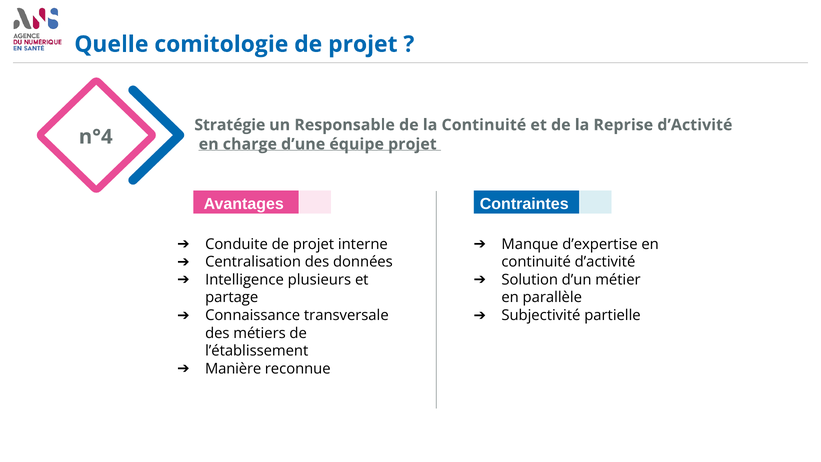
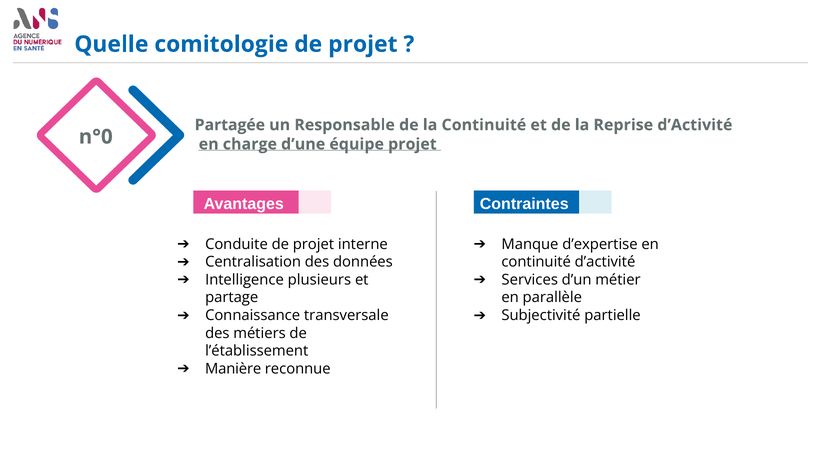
Stratégie: Stratégie -> Partagée
n°4: n°4 -> n°0
Solution: Solution -> Services
